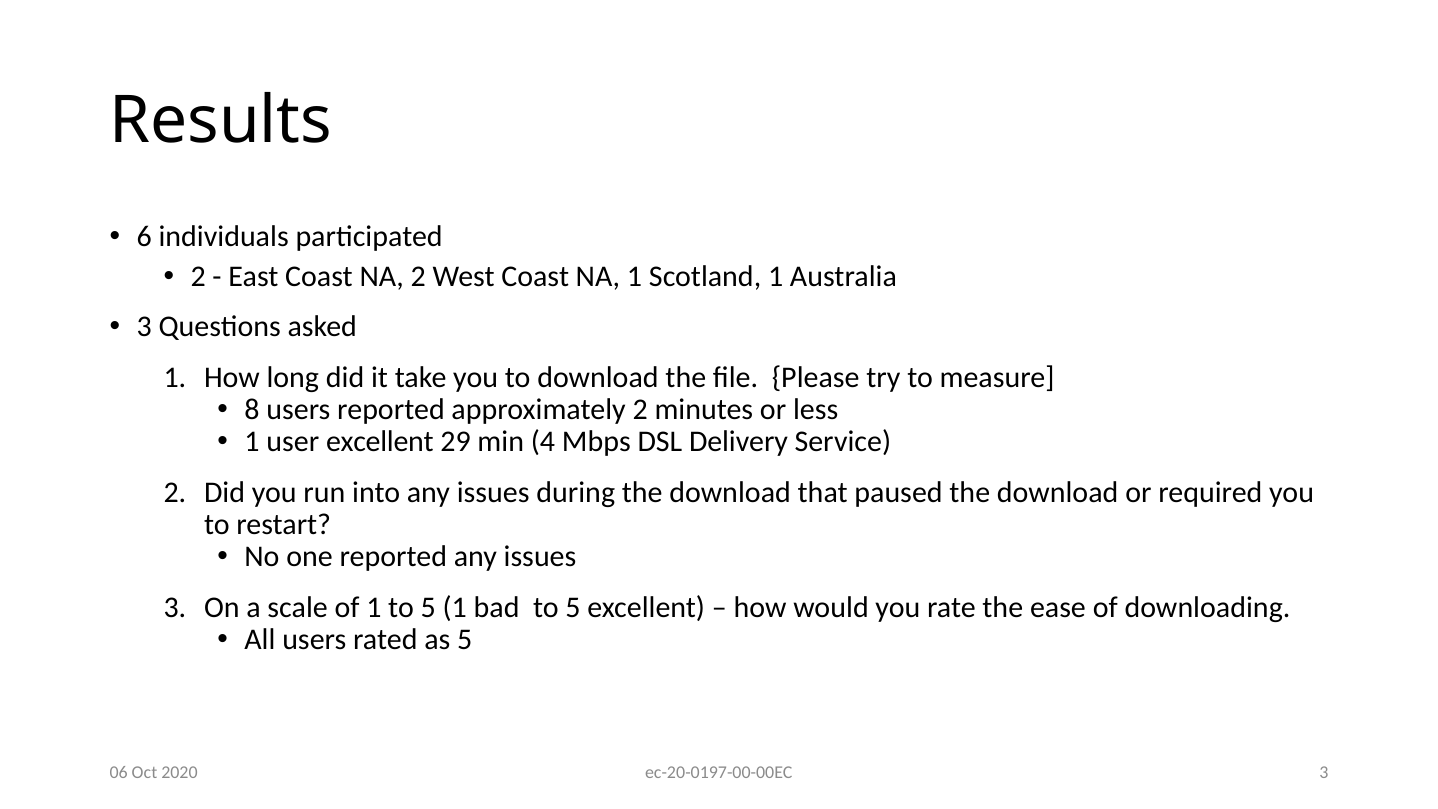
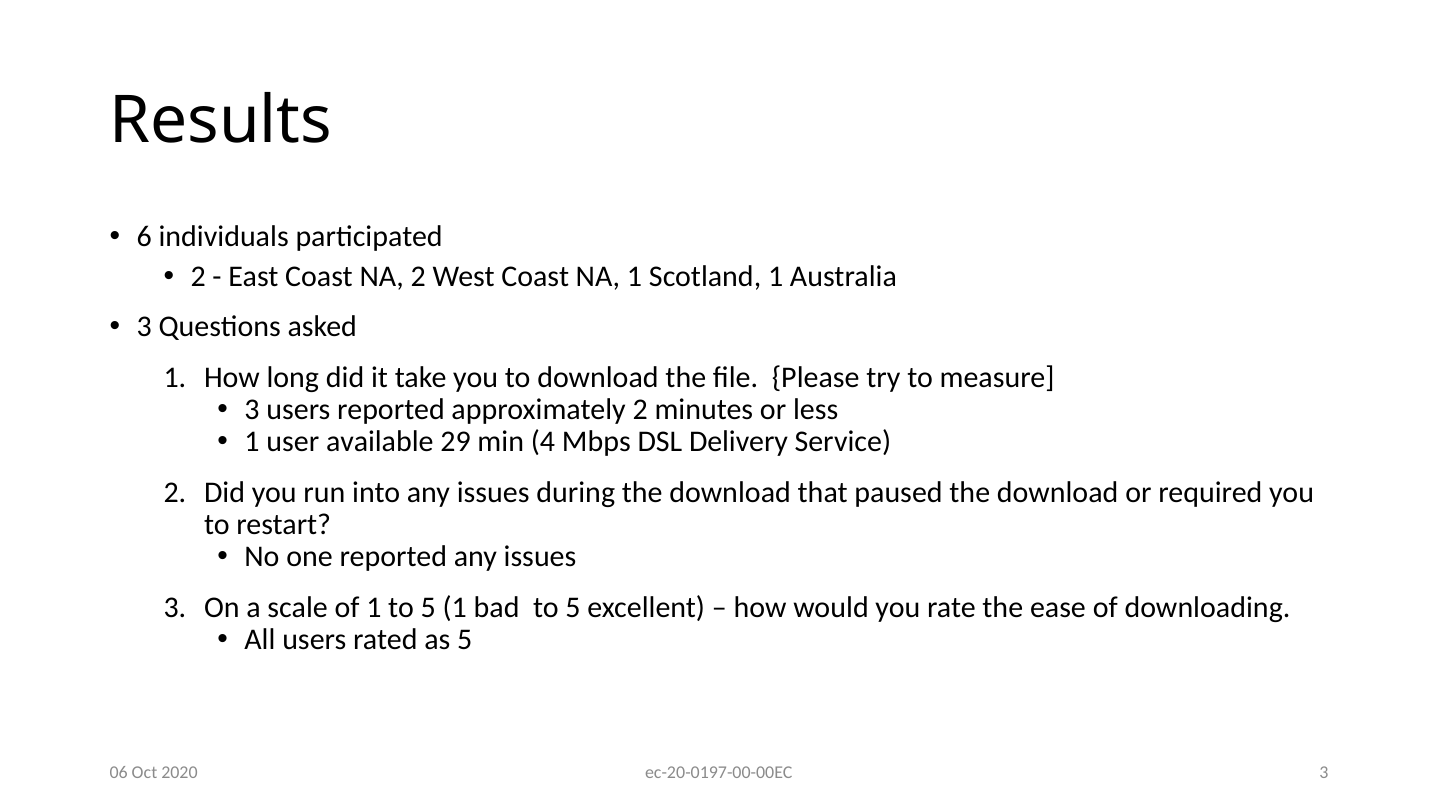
8 at (252, 410): 8 -> 3
user excellent: excellent -> available
